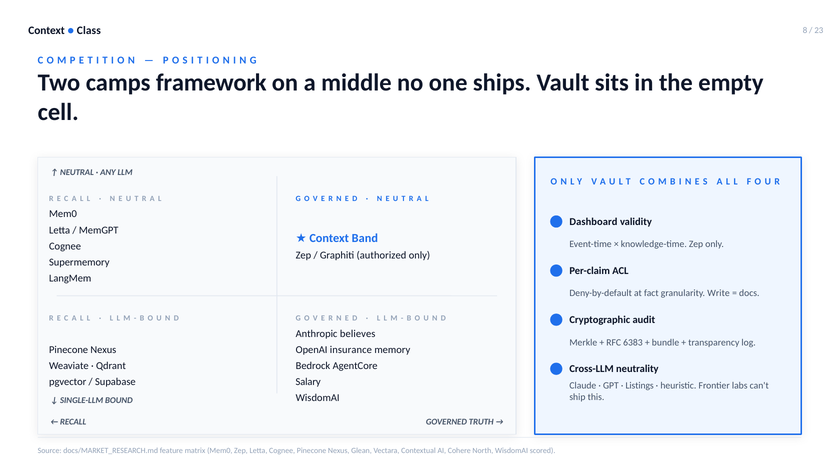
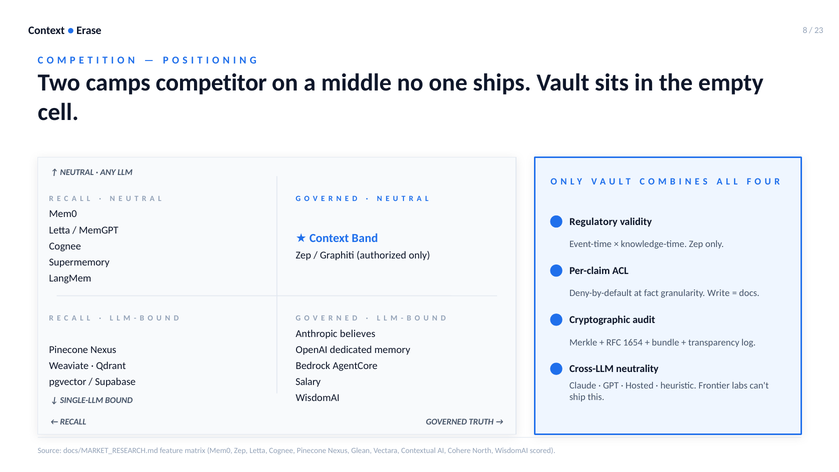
Class: Class -> Erase
framework: framework -> competitor
Dashboard: Dashboard -> Regulatory
6383: 6383 -> 1654
insurance: insurance -> dedicated
Listings: Listings -> Hosted
